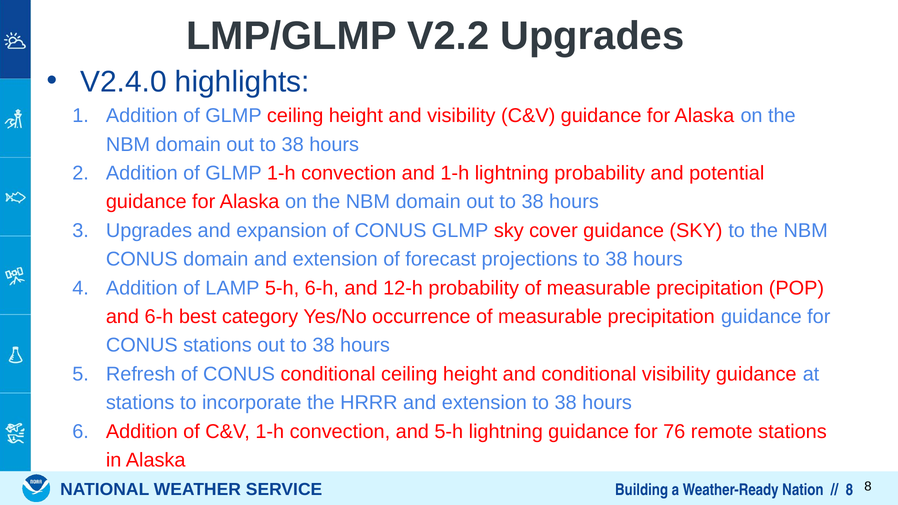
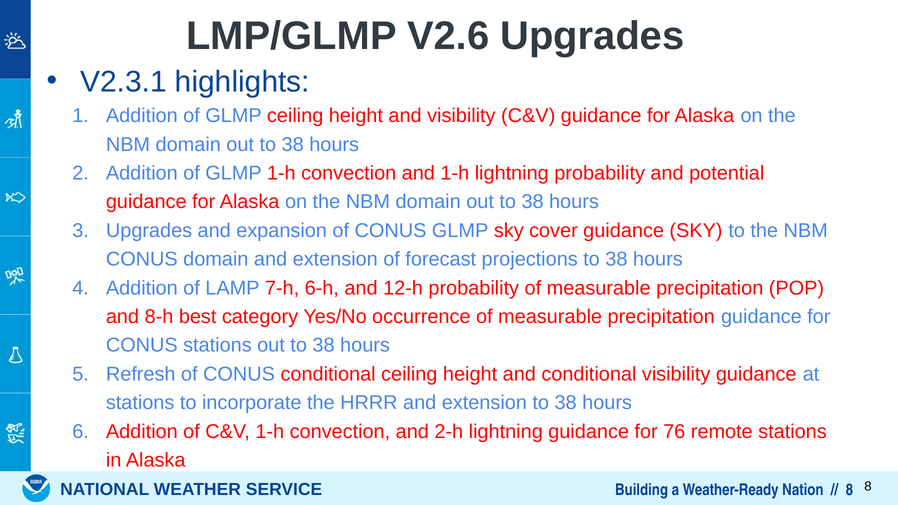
V2.2: V2.2 -> V2.6
V2.4.0: V2.4.0 -> V2.3.1
LAMP 5-h: 5-h -> 7-h
and 6-h: 6-h -> 8-h
and 5-h: 5-h -> 2-h
